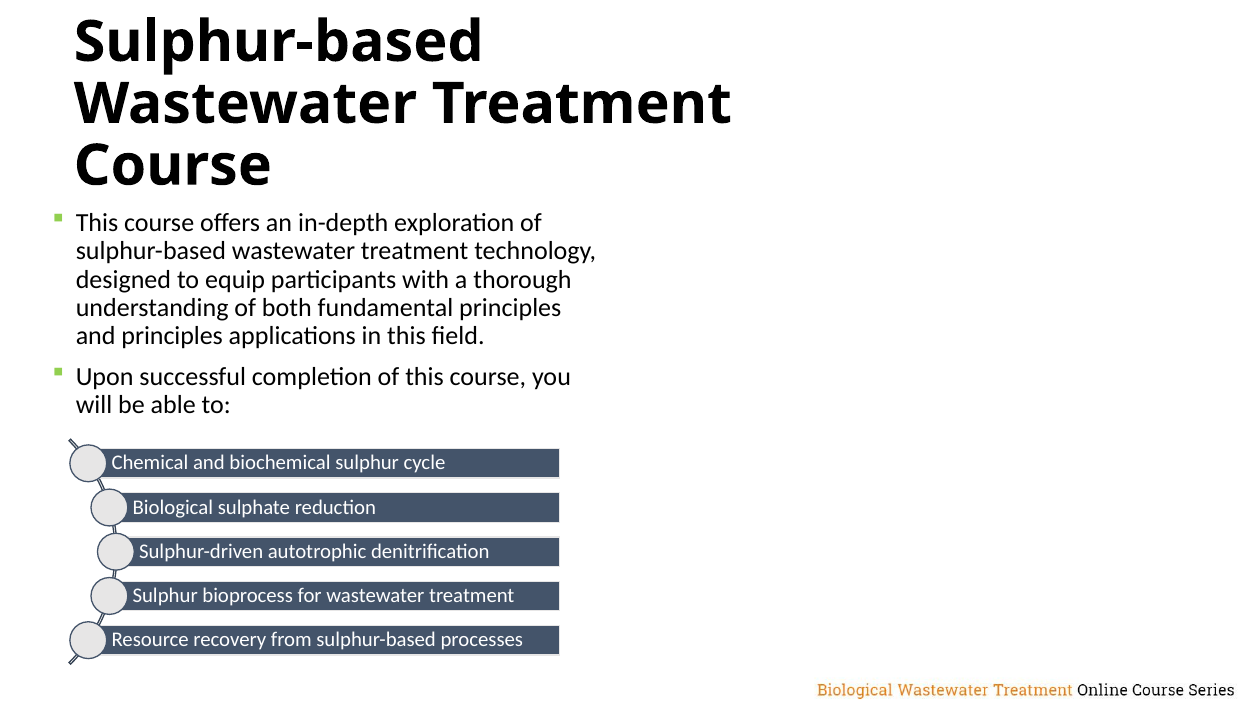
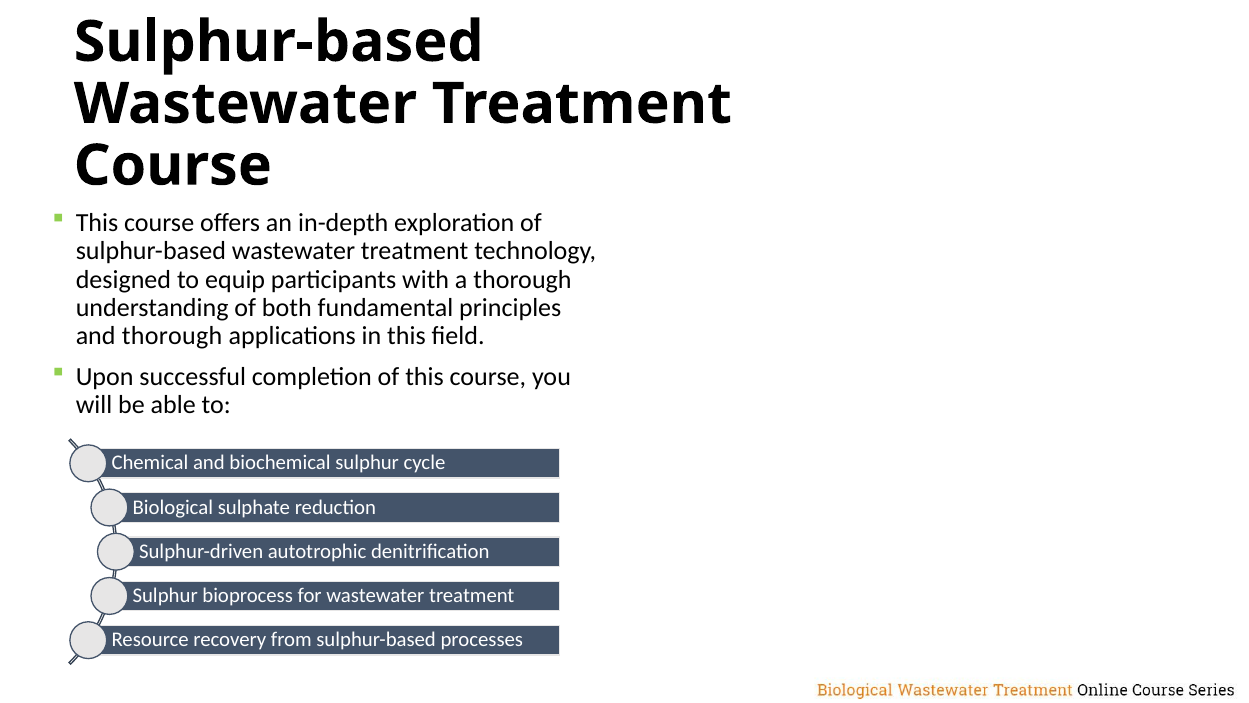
and principles: principles -> thorough
